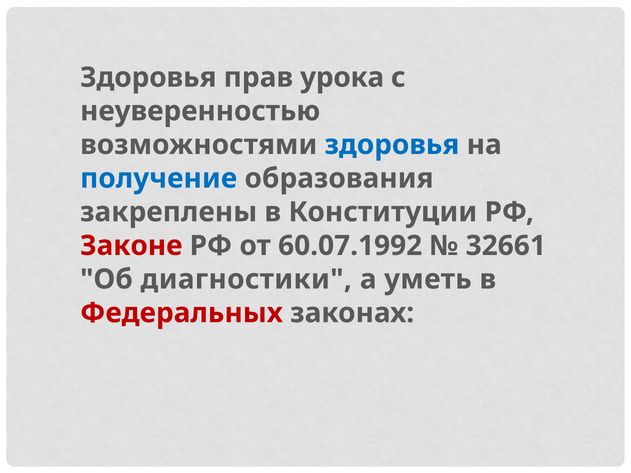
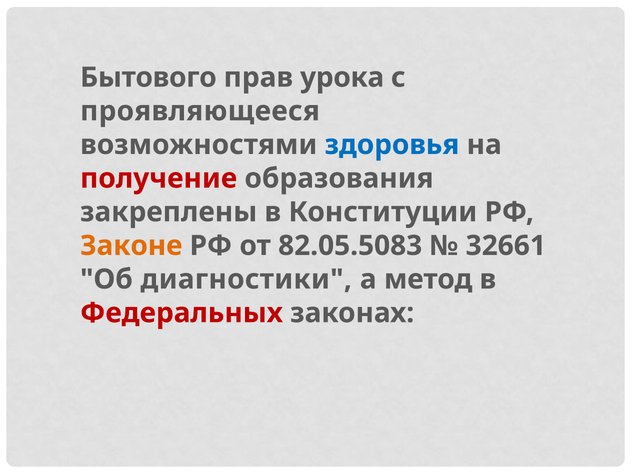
Здоровья at (148, 77): Здоровья -> Бытового
неуверенностью: неуверенностью -> проявляющееся
получение colour: blue -> red
Законе colour: red -> orange
60.07.1992: 60.07.1992 -> 82.05.5083
уметь: уметь -> метод
